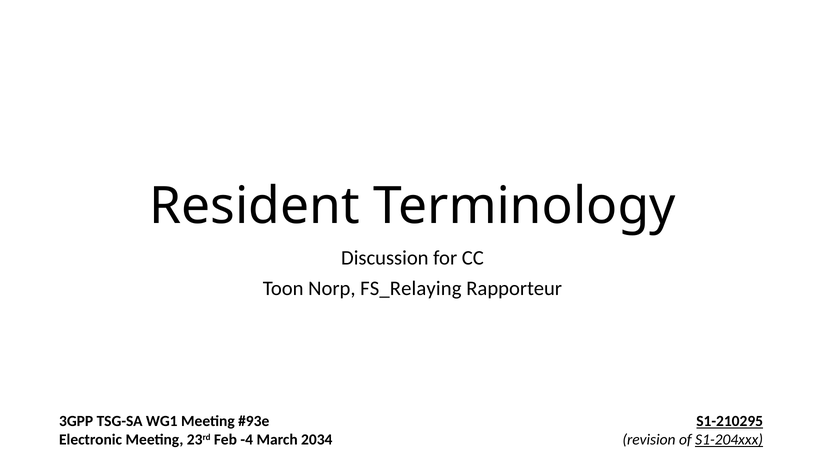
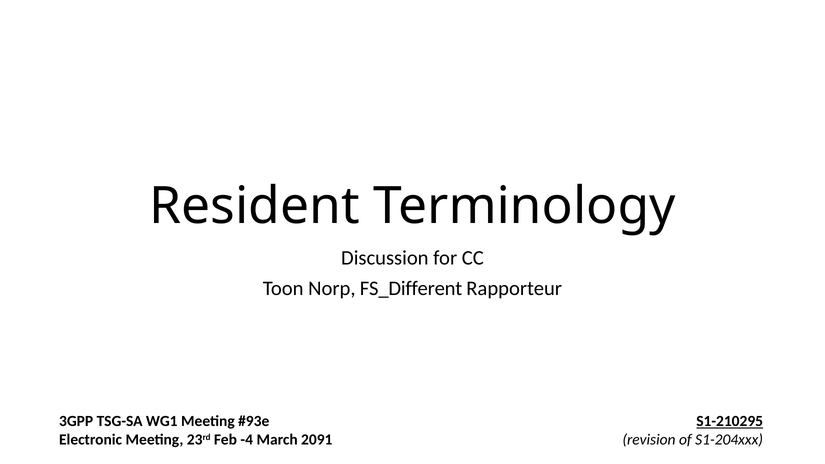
FS_Relaying: FS_Relaying -> FS_Different
2034: 2034 -> 2091
S1-204xxx underline: present -> none
